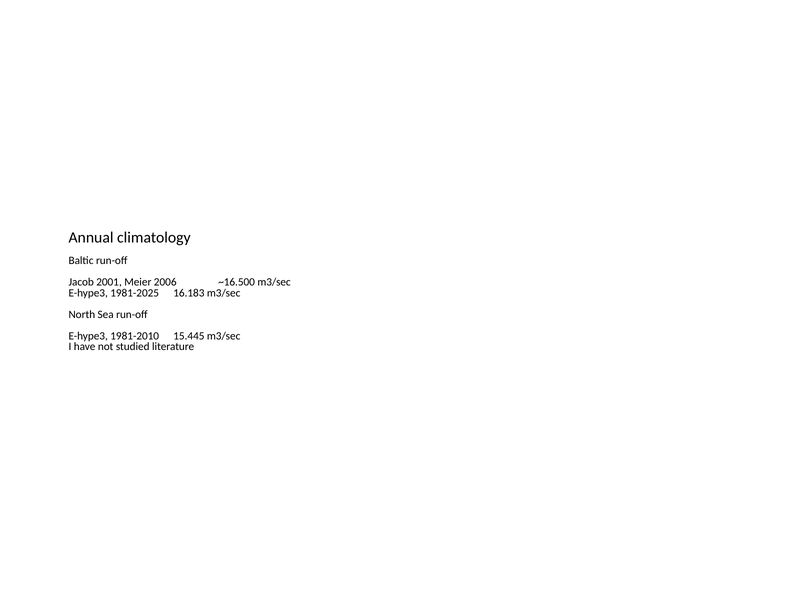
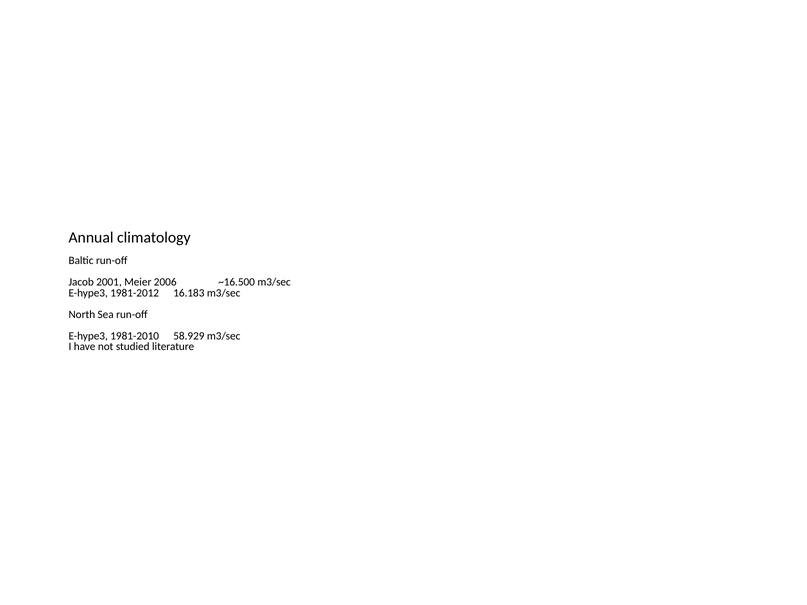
1981-2025: 1981-2025 -> 1981-2012
15.445: 15.445 -> 58.929
